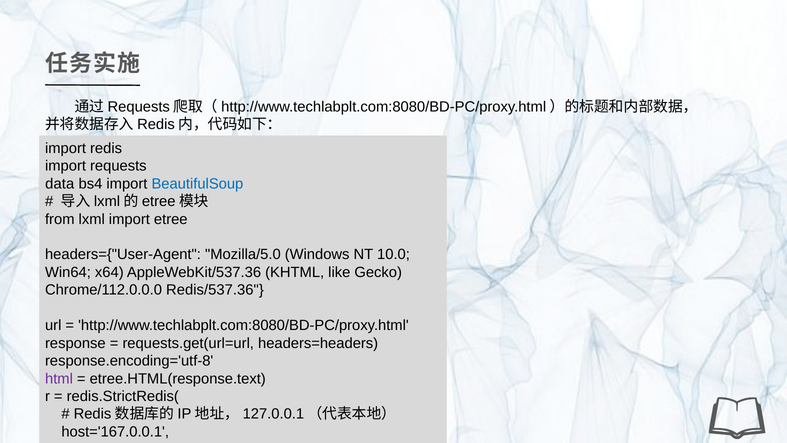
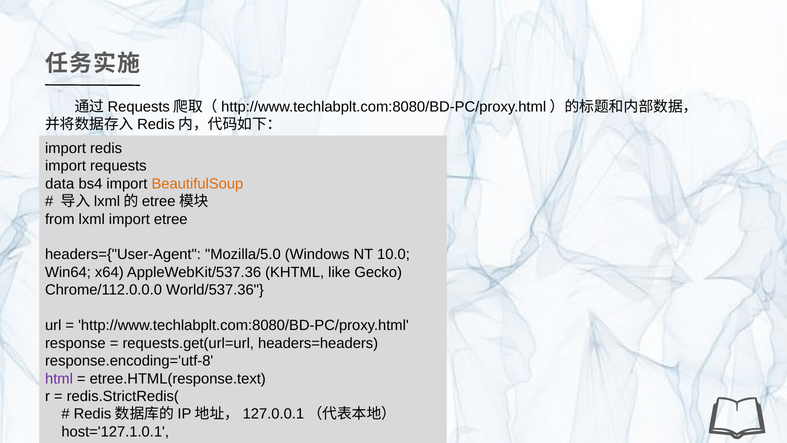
BeautifulSoup colour: blue -> orange
Redis/537.36: Redis/537.36 -> World/537.36
host='167.0.0.1: host='167.0.0.1 -> host='127.1.0.1
